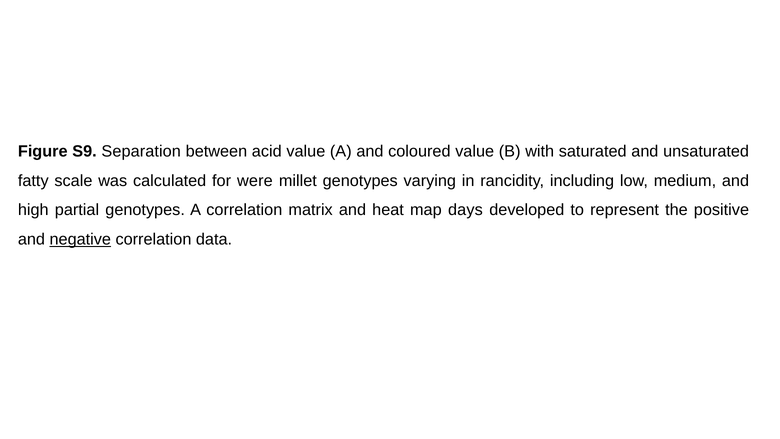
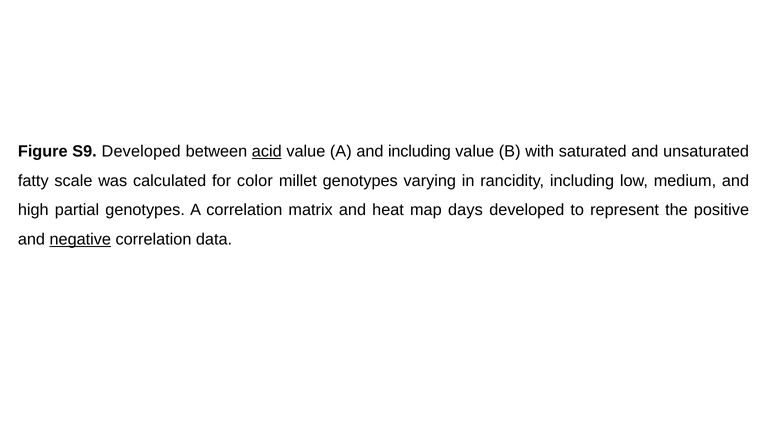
S9 Separation: Separation -> Developed
acid underline: none -> present
and coloured: coloured -> including
were: were -> color
